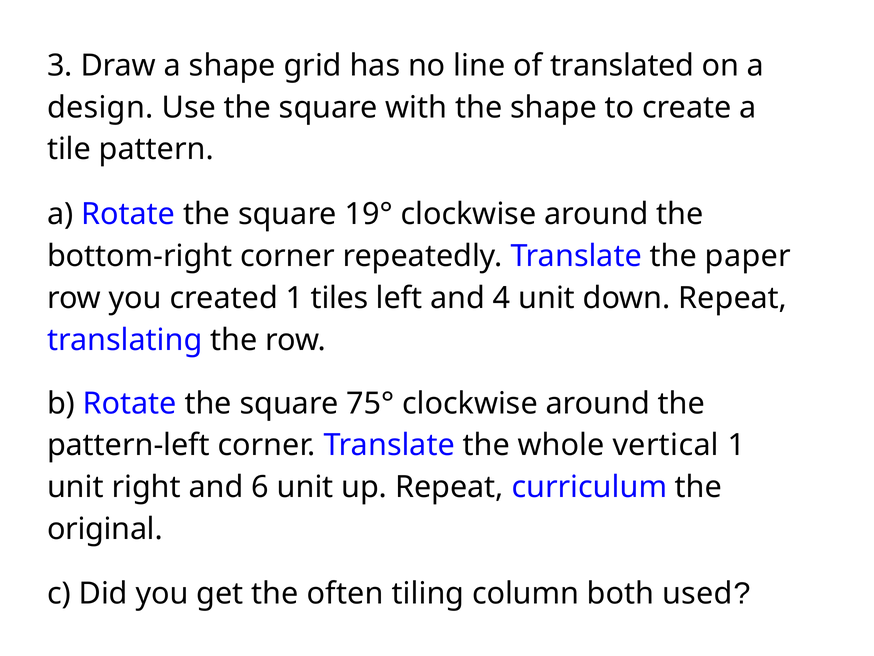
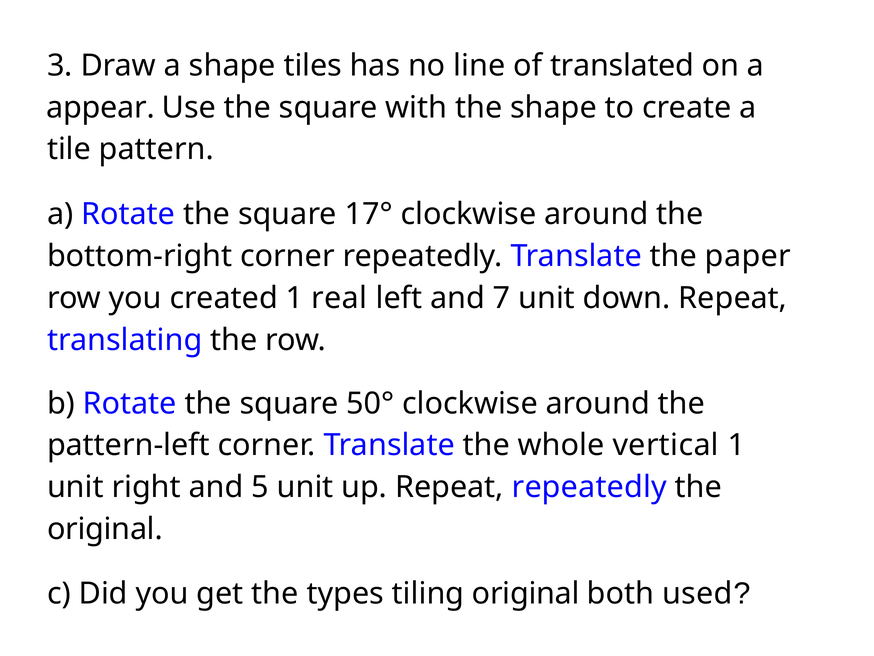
grid: grid -> tiles
design: design -> appear
19°: 19° -> 17°
tiles: tiles -> real
4: 4 -> 7
75°: 75° -> 50°
6: 6 -> 5
Repeat curriculum: curriculum -> repeatedly
often: often -> types
tiling column: column -> original
